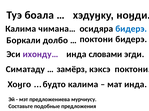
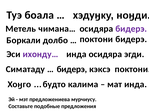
Калима at (21, 29): Калима -> Метель
бидерэ at (131, 29) colour: blue -> purple
инда словами: словами -> осидяра
замёрз at (72, 70): замёрз -> бидерэ
